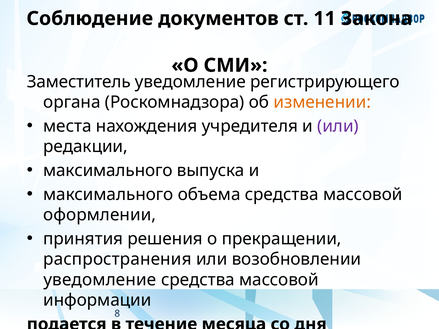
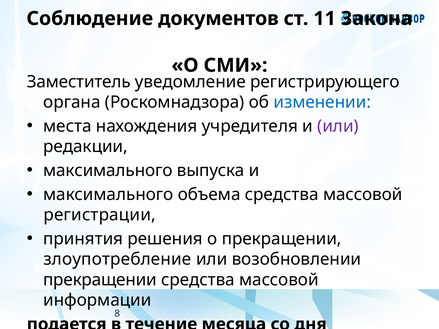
изменении colour: orange -> blue
оформлении: оформлении -> регистрации
распространения: распространения -> злоупотребление
уведомление at (100, 280): уведомление -> прекращении
